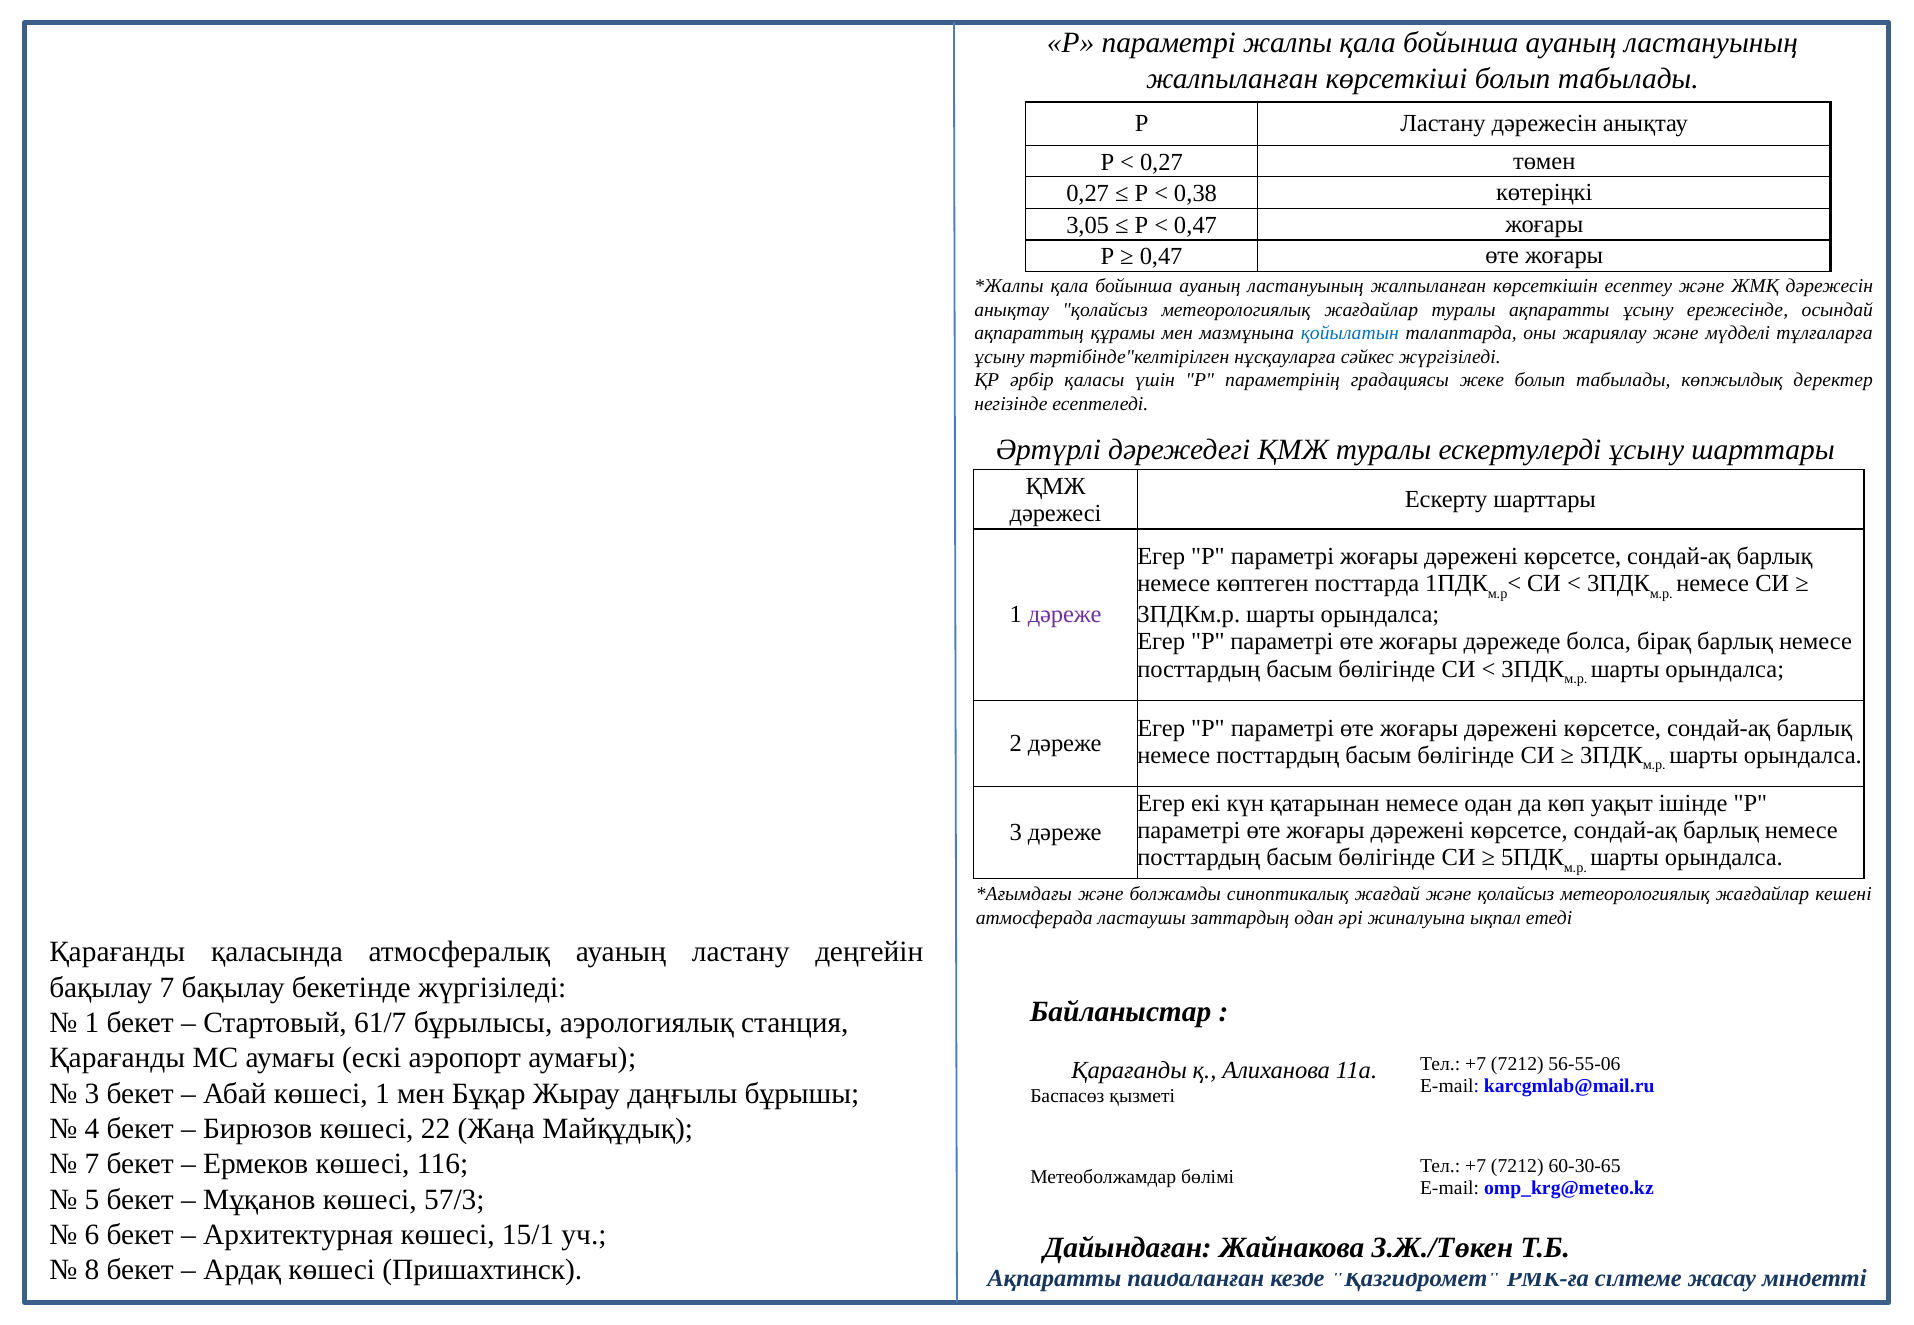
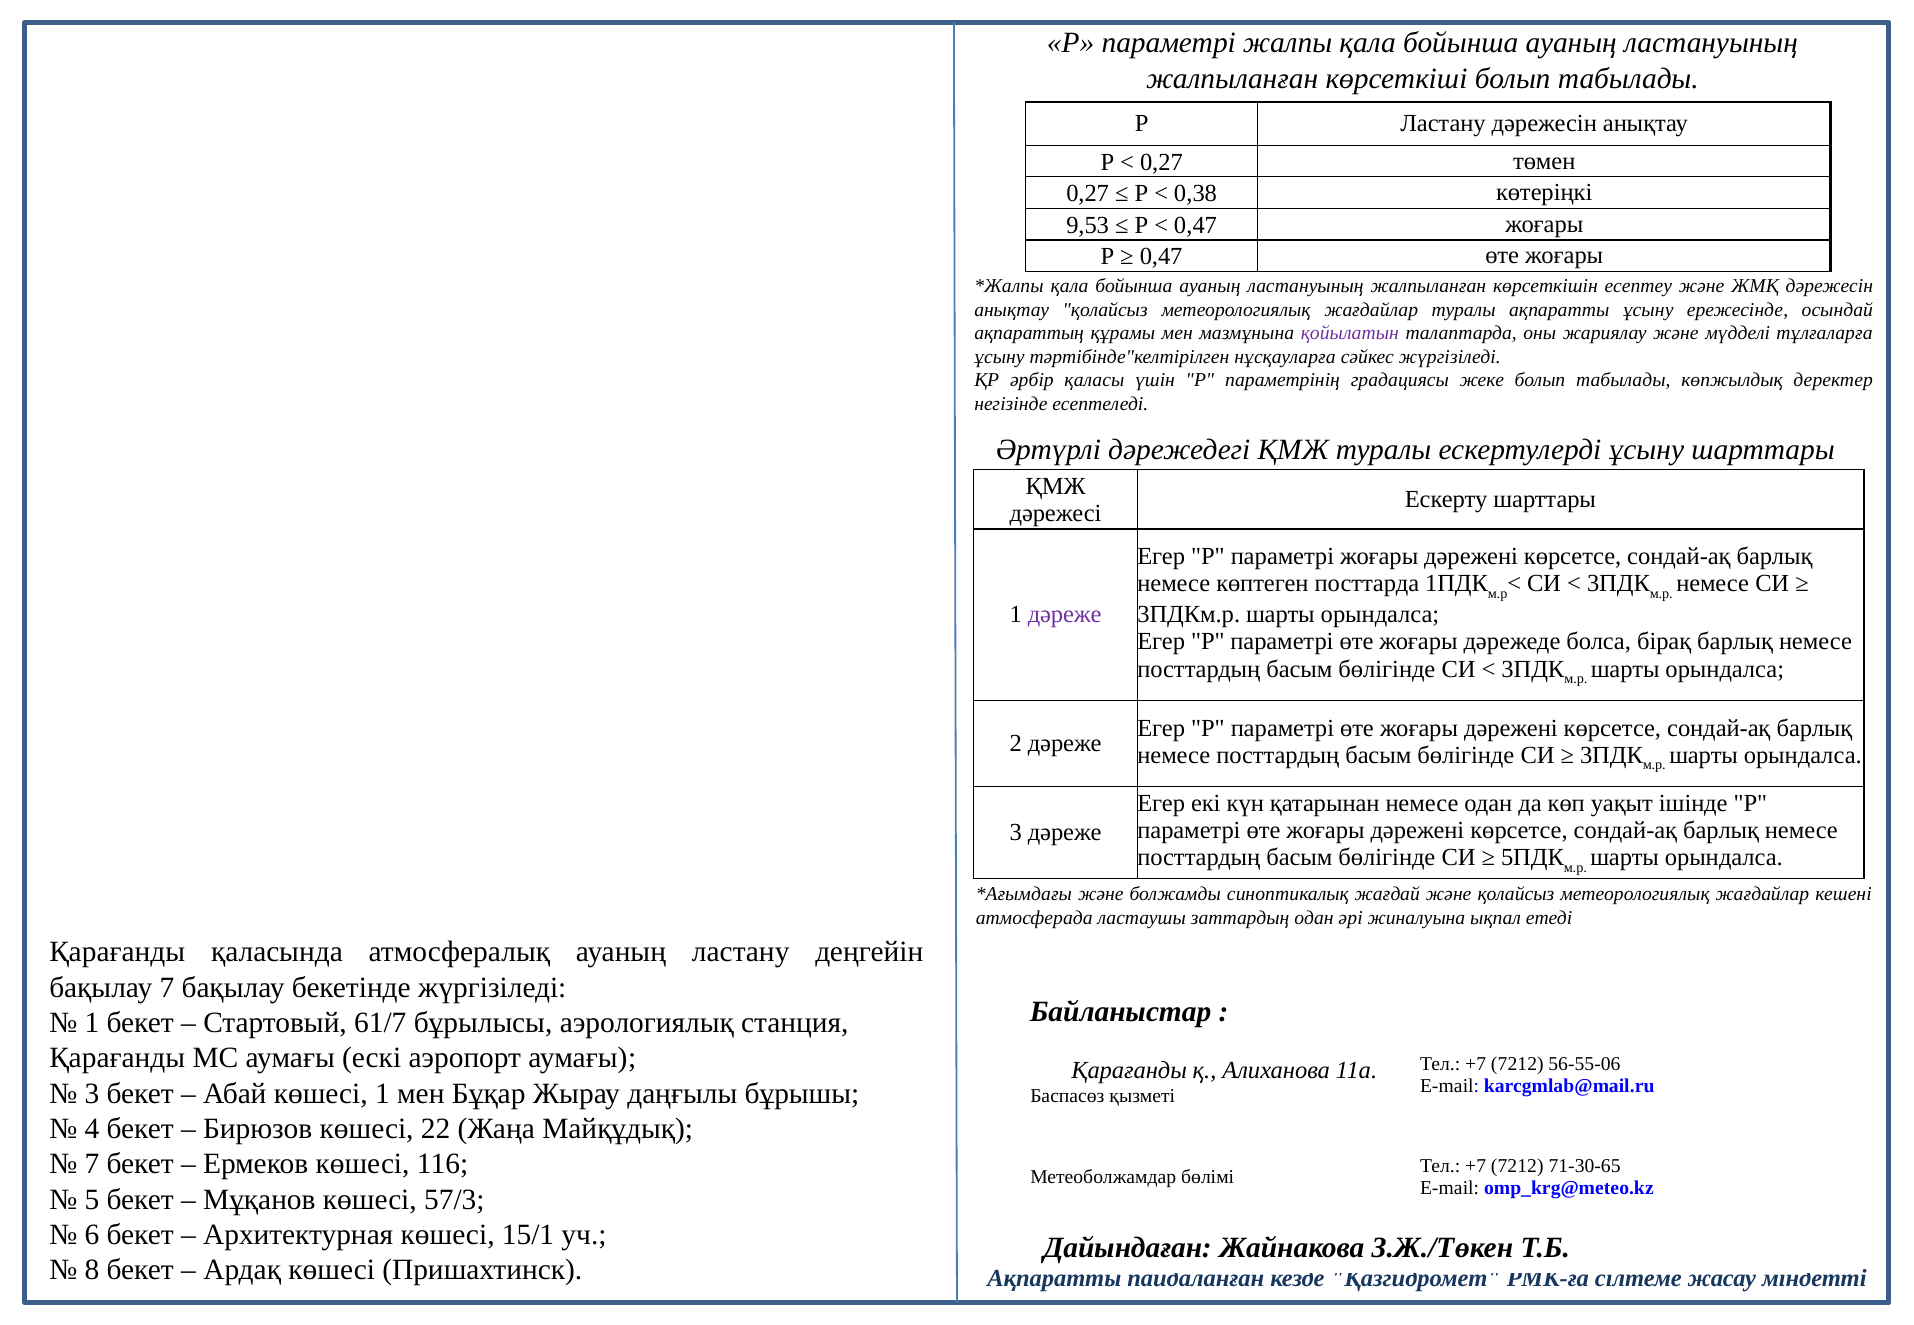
3,05: 3,05 -> 9,53
қойылатын colour: blue -> purple
60-30-65: 60-30-65 -> 71-30-65
